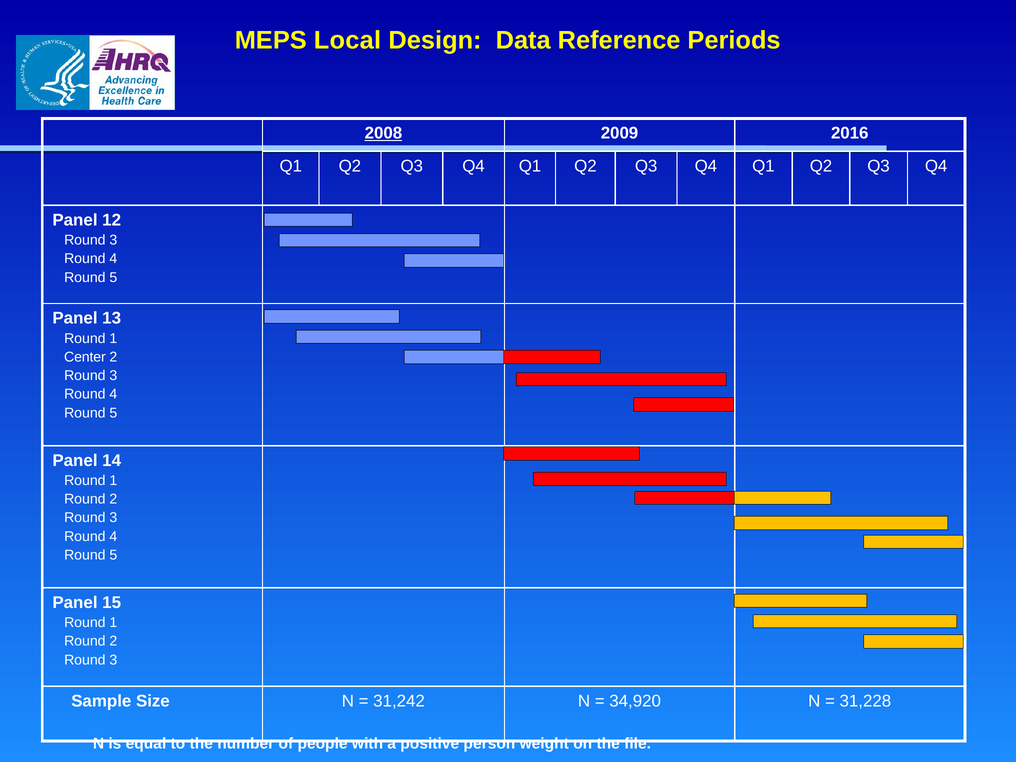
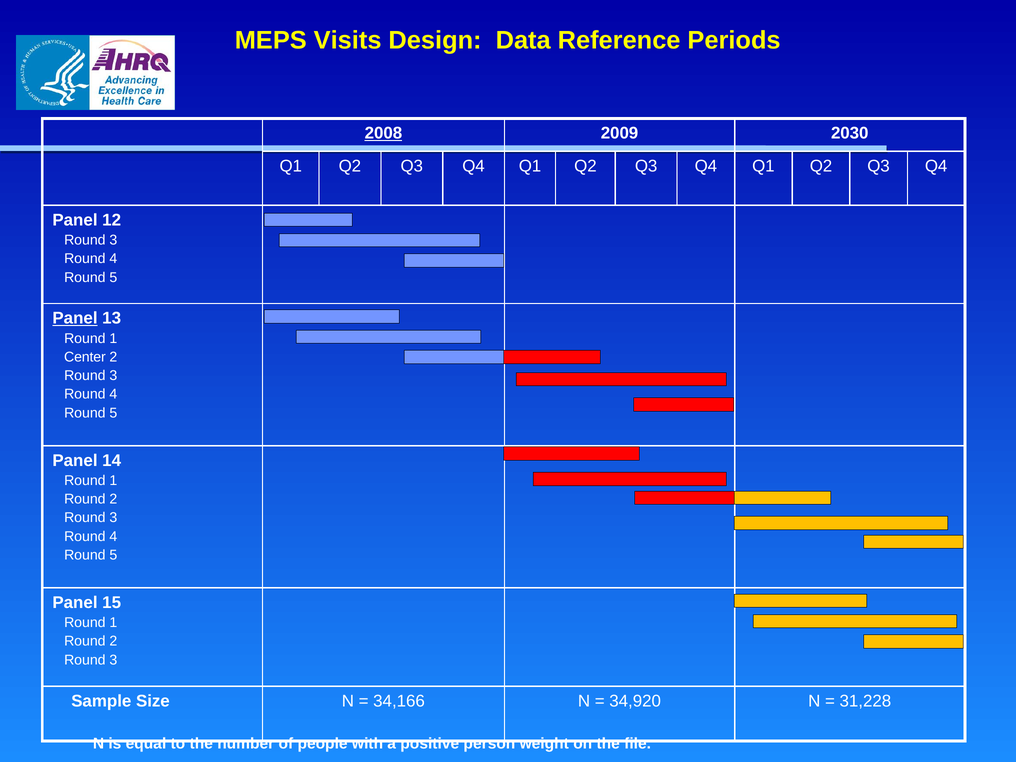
Local: Local -> Visits
2016: 2016 -> 2030
Panel at (75, 318) underline: none -> present
31,242: 31,242 -> 34,166
